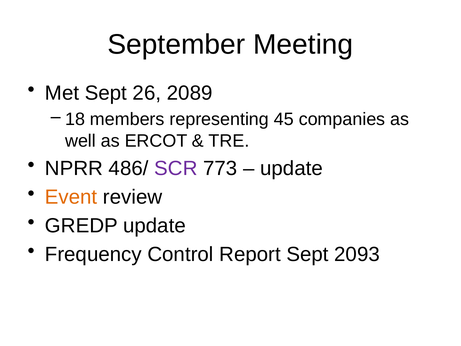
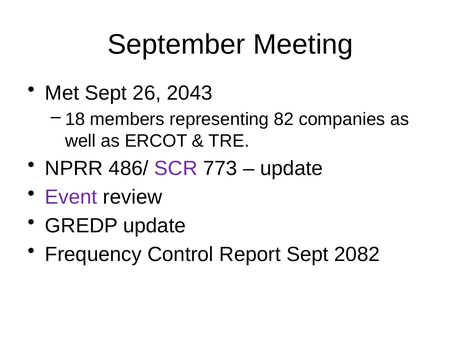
2089: 2089 -> 2043
45: 45 -> 82
Event colour: orange -> purple
2093: 2093 -> 2082
